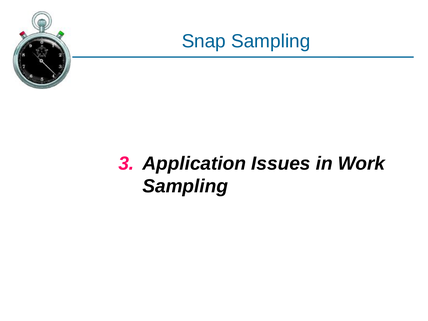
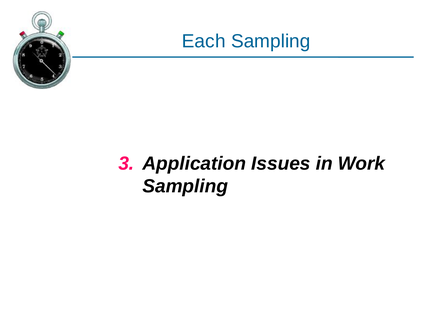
Snap: Snap -> Each
